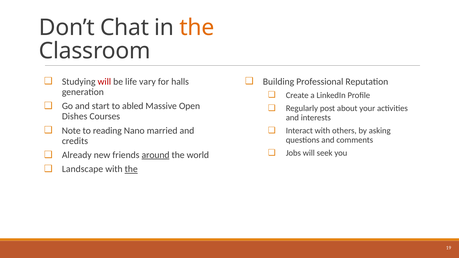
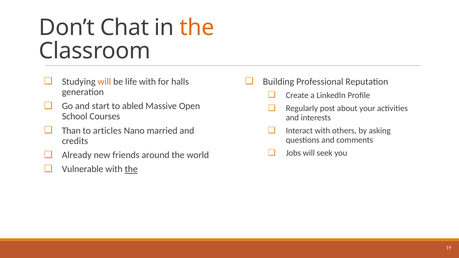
will at (104, 82) colour: red -> orange
life vary: vary -> with
Dishes: Dishes -> School
Note: Note -> Than
reading: reading -> articles
around underline: present -> none
Landscape: Landscape -> Vulnerable
